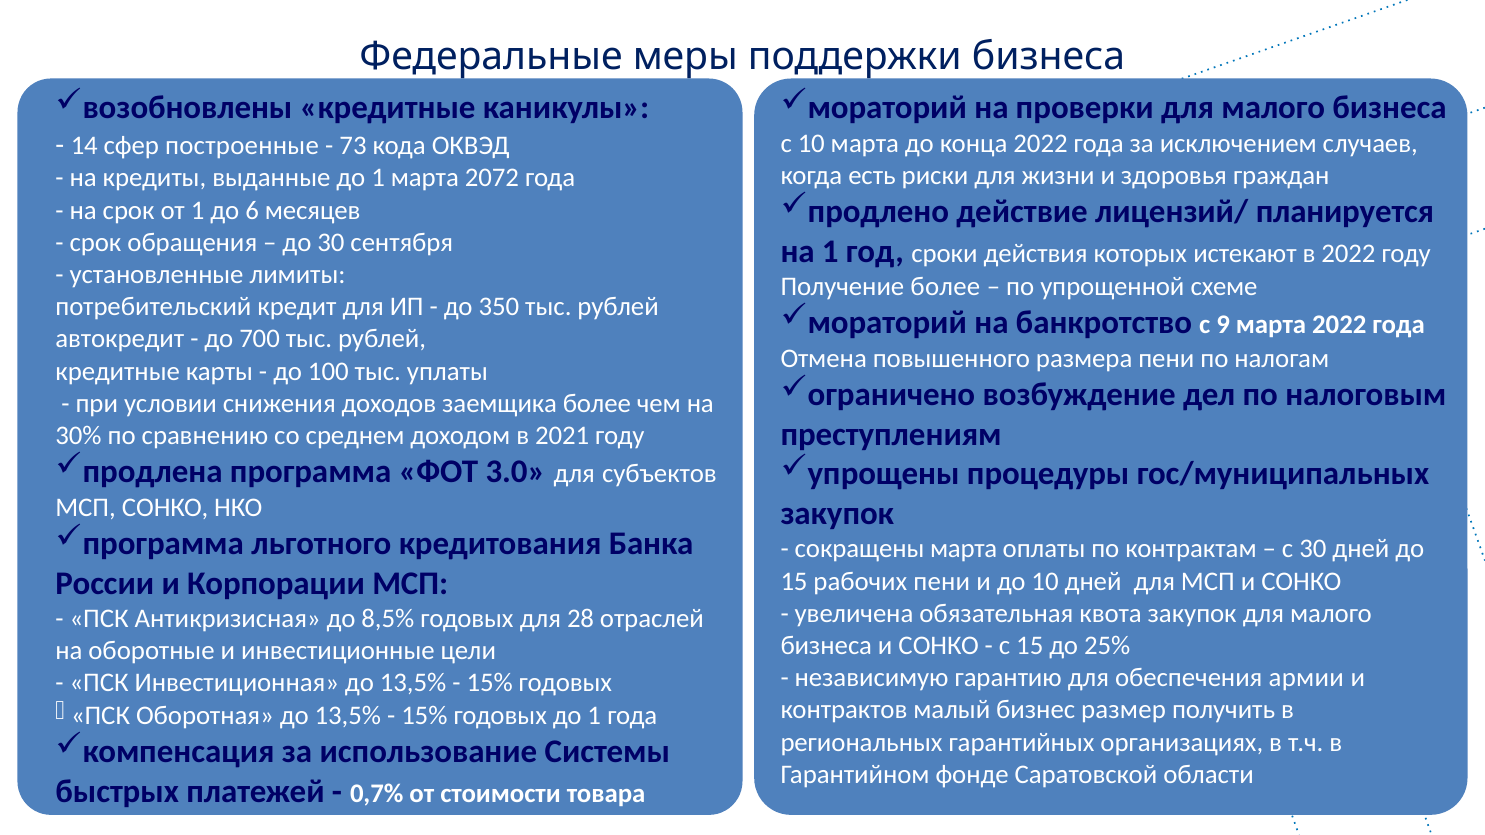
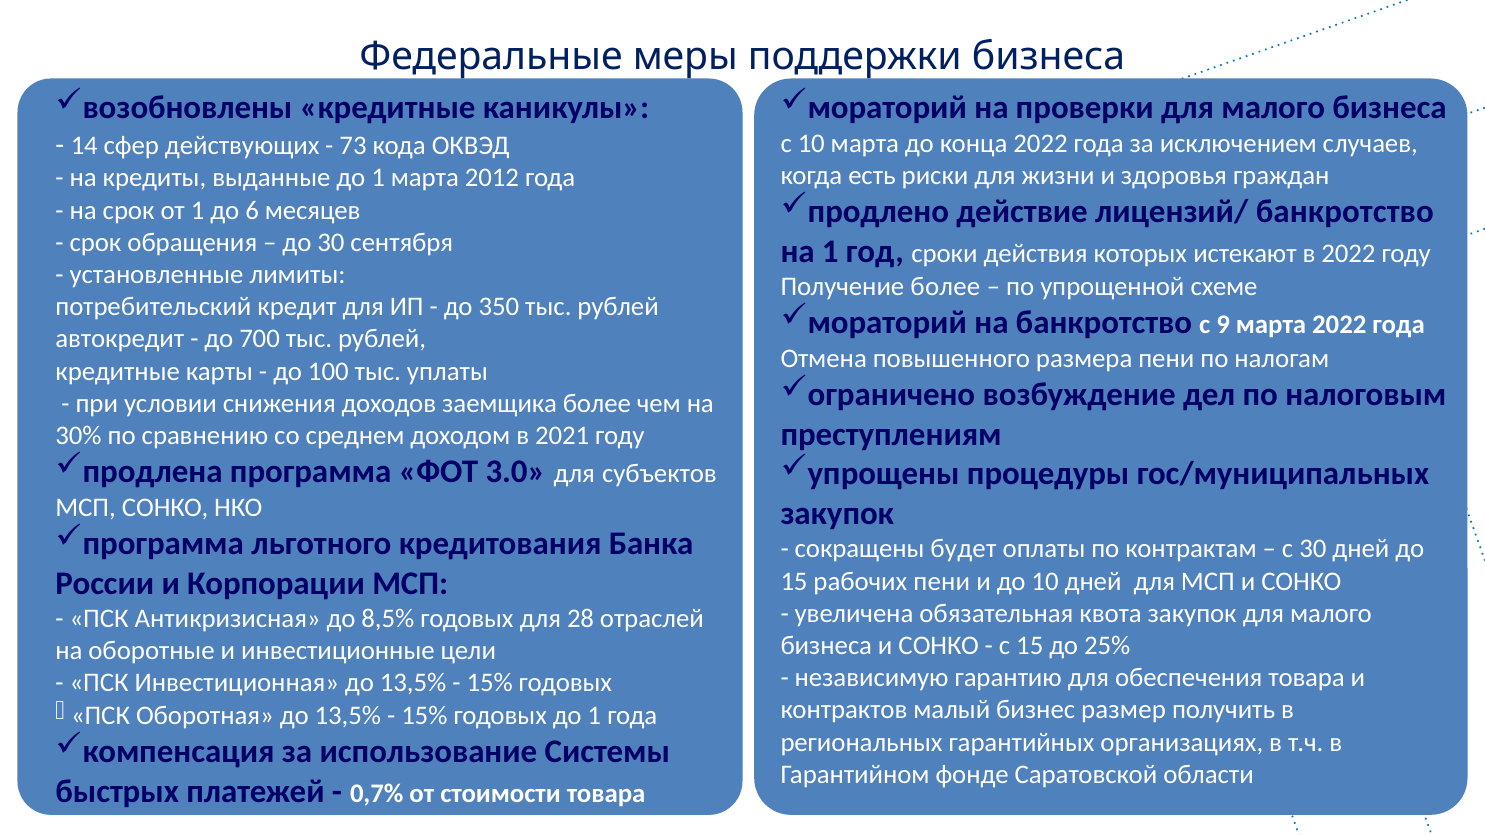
построенные: построенные -> действующих
2072: 2072 -> 2012
лицензий/ планируется: планируется -> банкротство
сокращены марта: марта -> будет
обеспечения армии: армии -> товара
